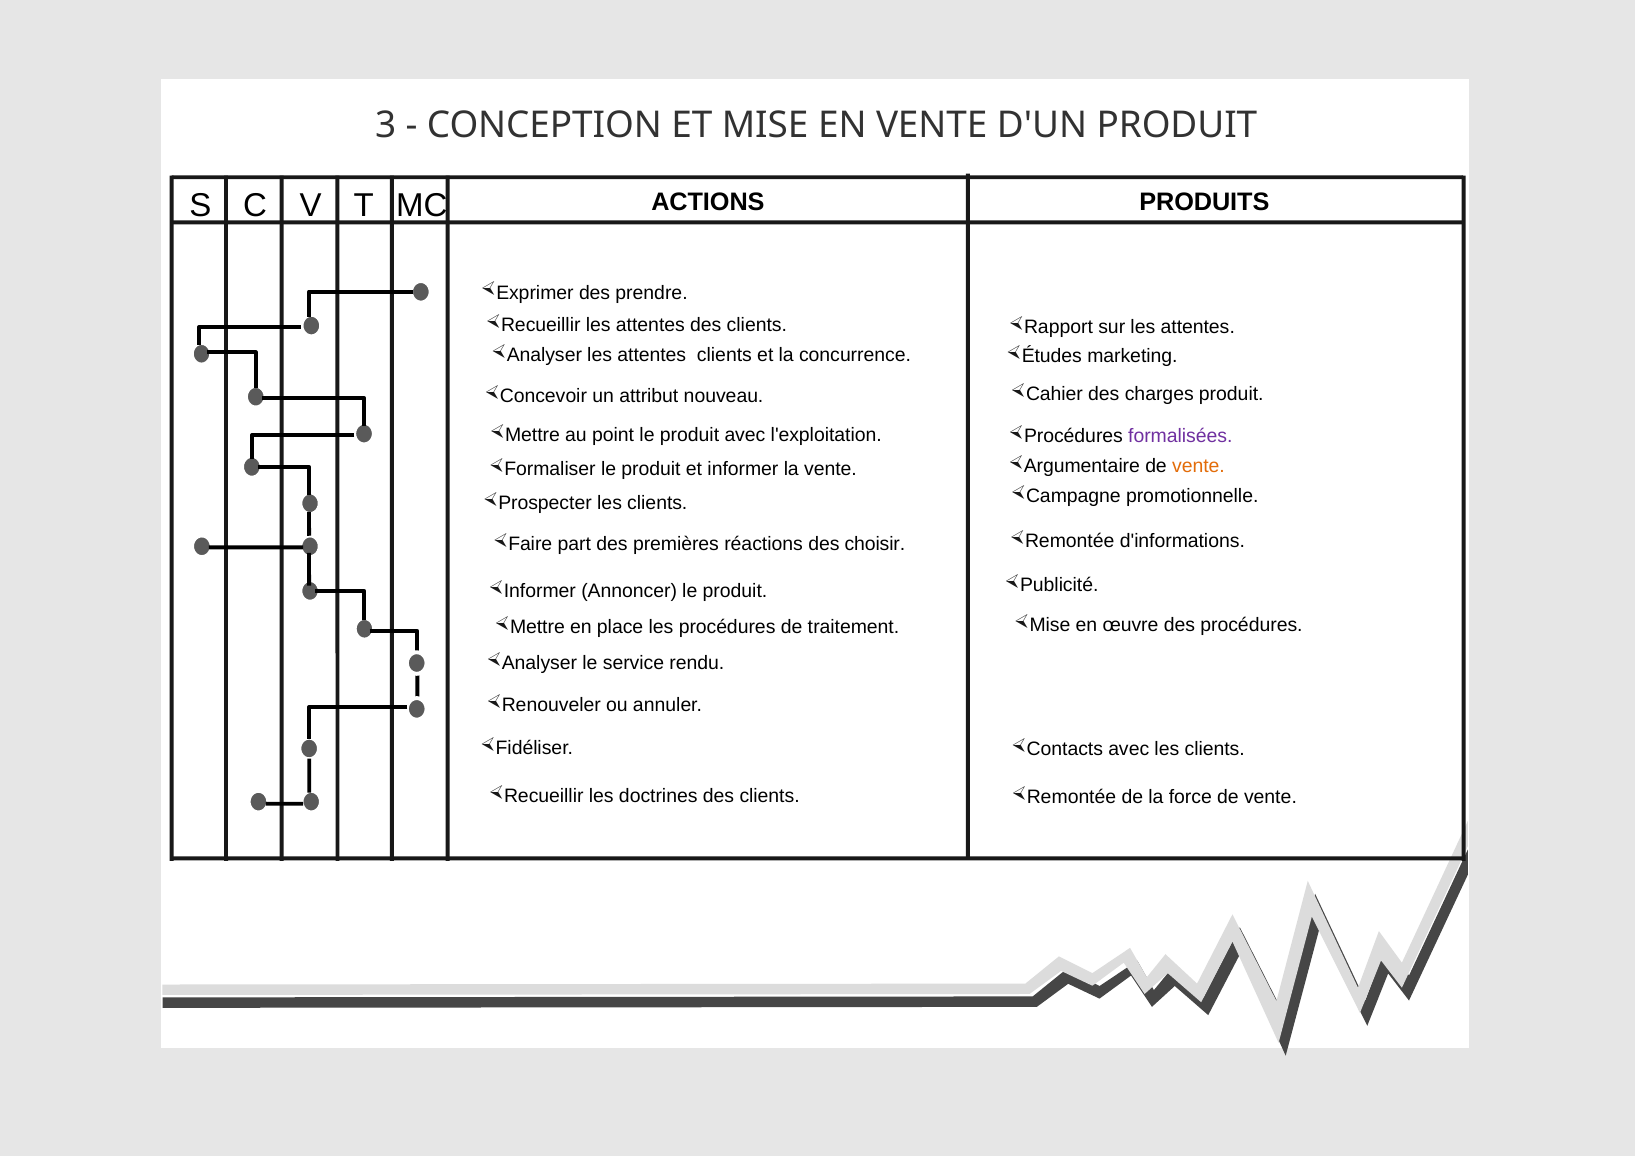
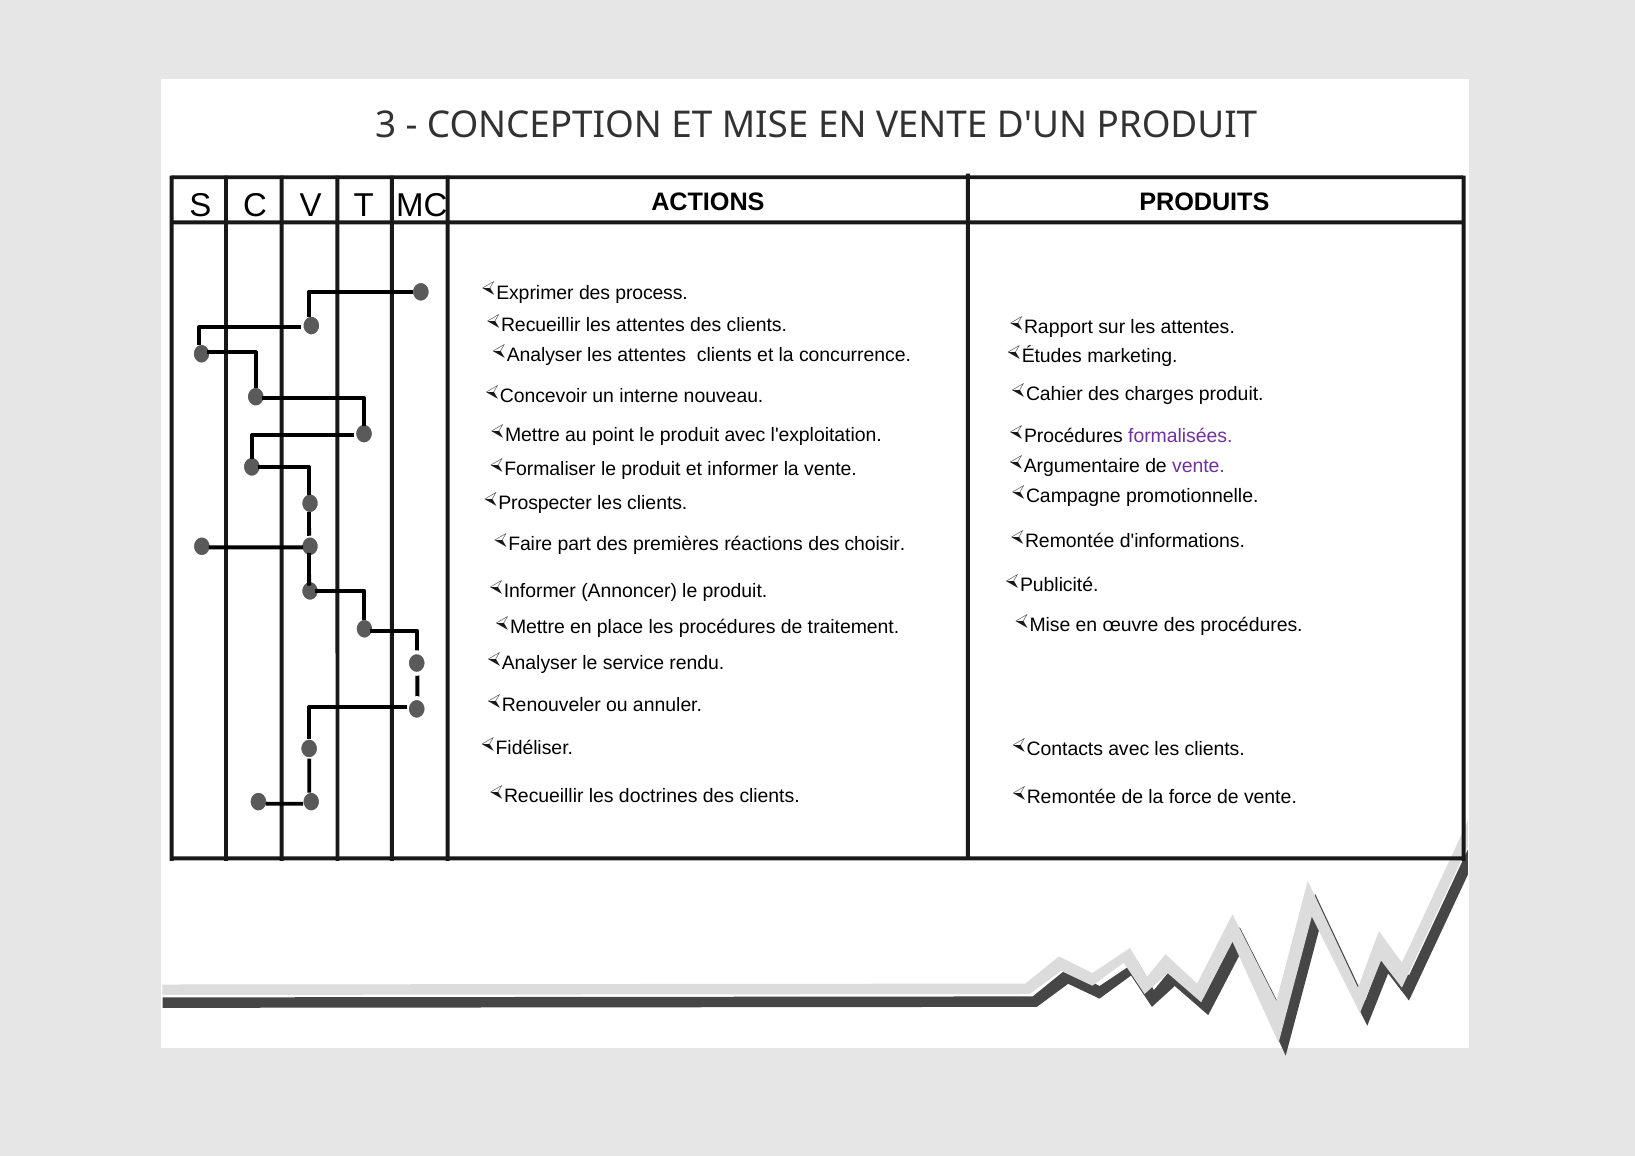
prendre: prendre -> process
attribut: attribut -> interne
vente at (1198, 466) colour: orange -> purple
